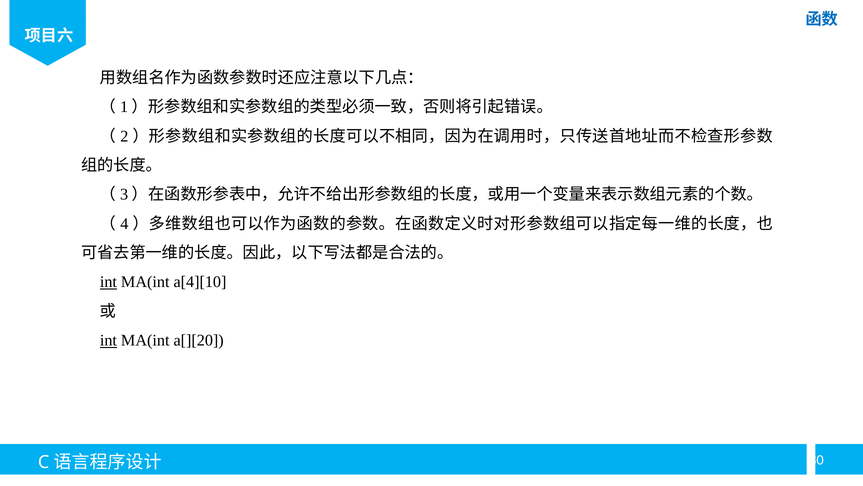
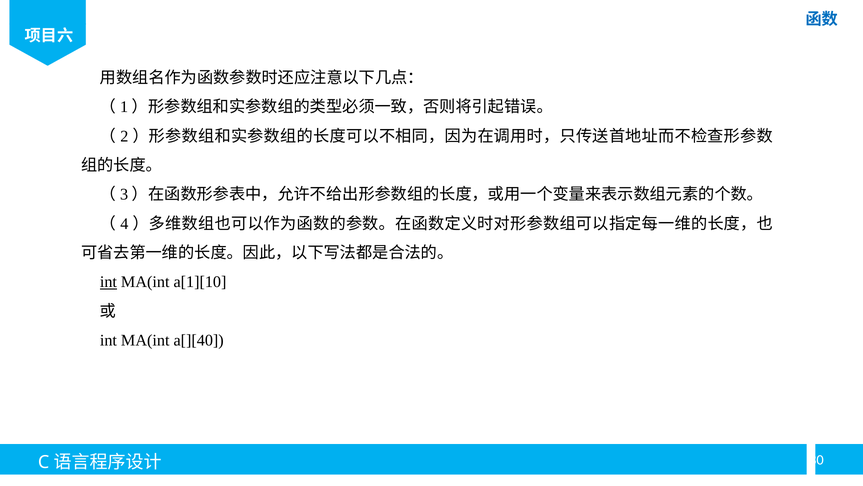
a[4][10: a[4][10 -> a[1][10
int at (108, 340) underline: present -> none
a[][20: a[][20 -> a[][40
